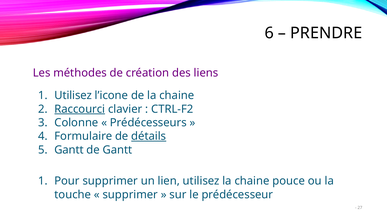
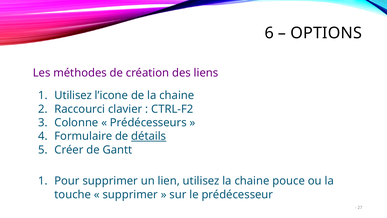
PRENDRE: PRENDRE -> OPTIONS
Raccourci underline: present -> none
Gantt at (69, 150): Gantt -> Créer
